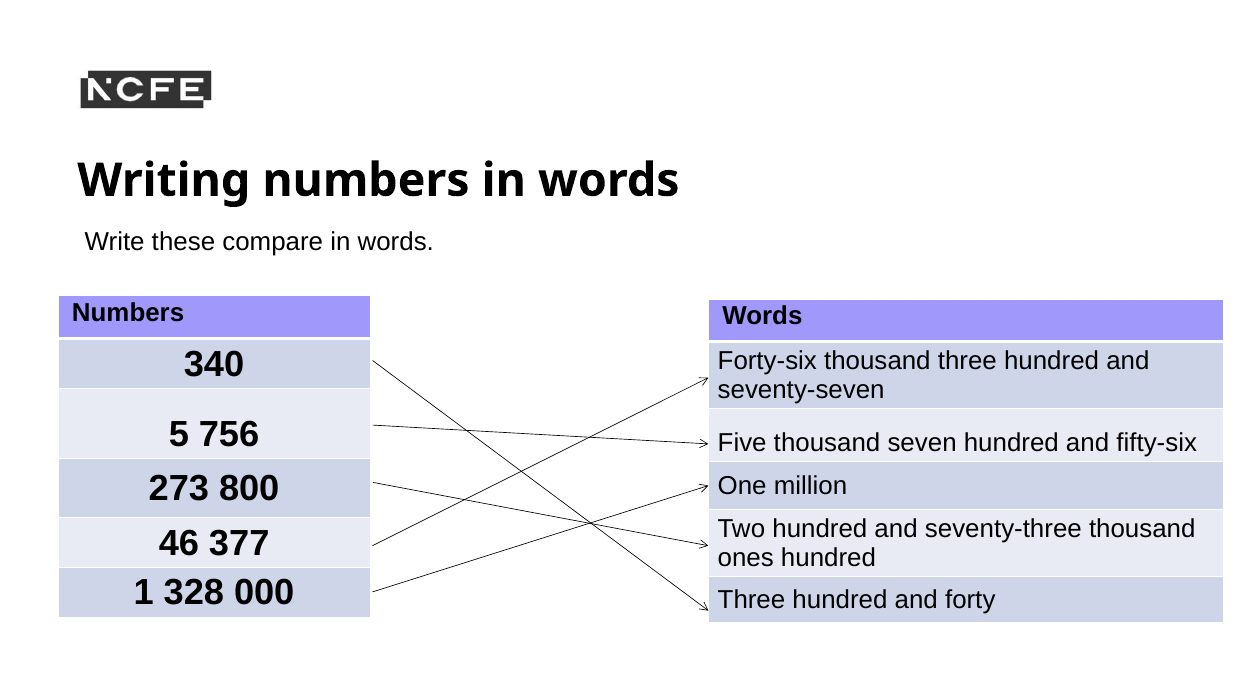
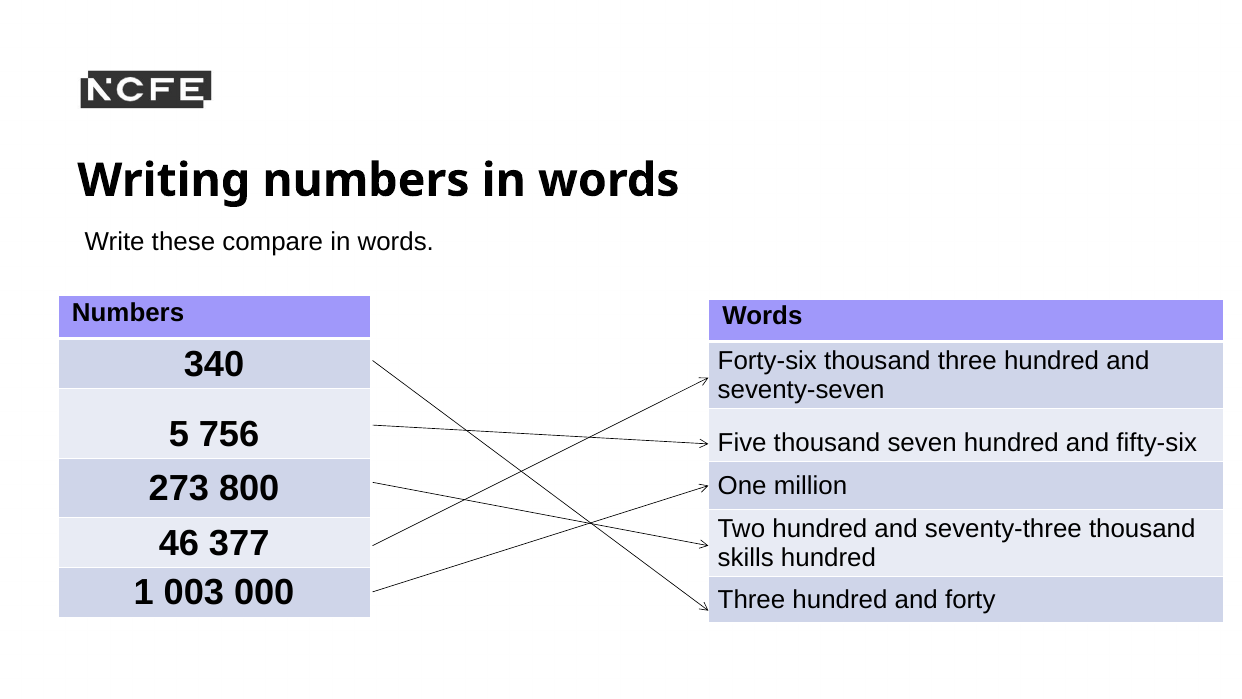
ones: ones -> skills
328: 328 -> 003
